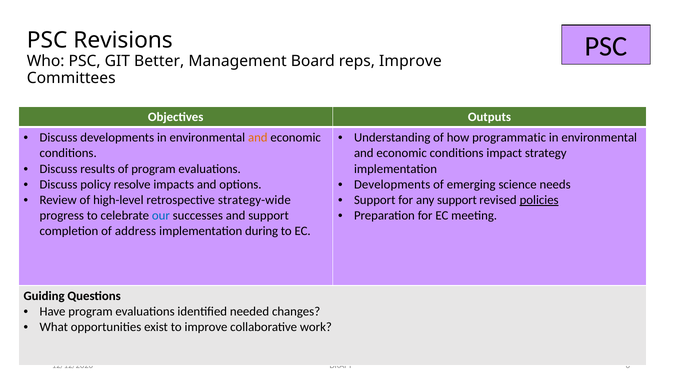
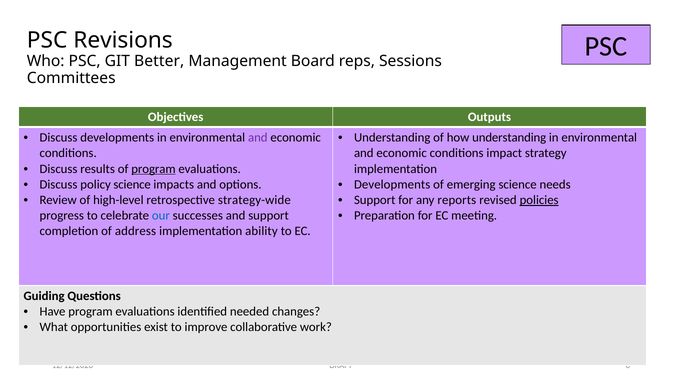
reps Improve: Improve -> Sessions
and at (258, 138) colour: orange -> purple
how programmatic: programmatic -> understanding
program at (153, 169) underline: none -> present
policy resolve: resolve -> science
any support: support -> reports
during: during -> ability
